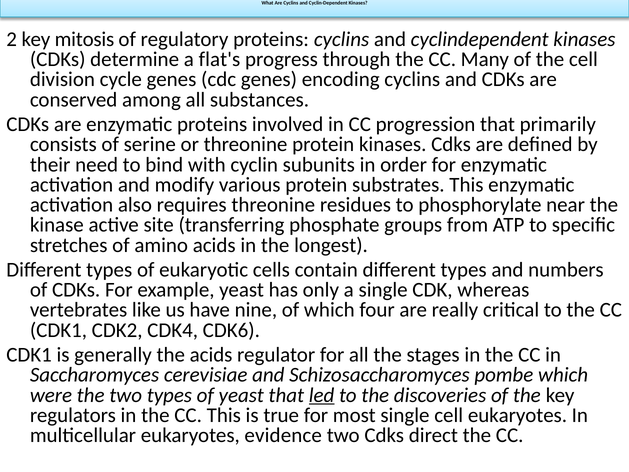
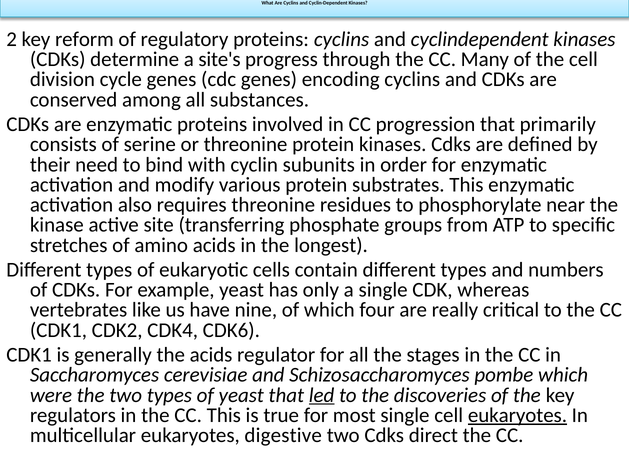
mitosis: mitosis -> reform
flat's: flat's -> site's
eukaryotes at (517, 415) underline: none -> present
evidence: evidence -> digestive
